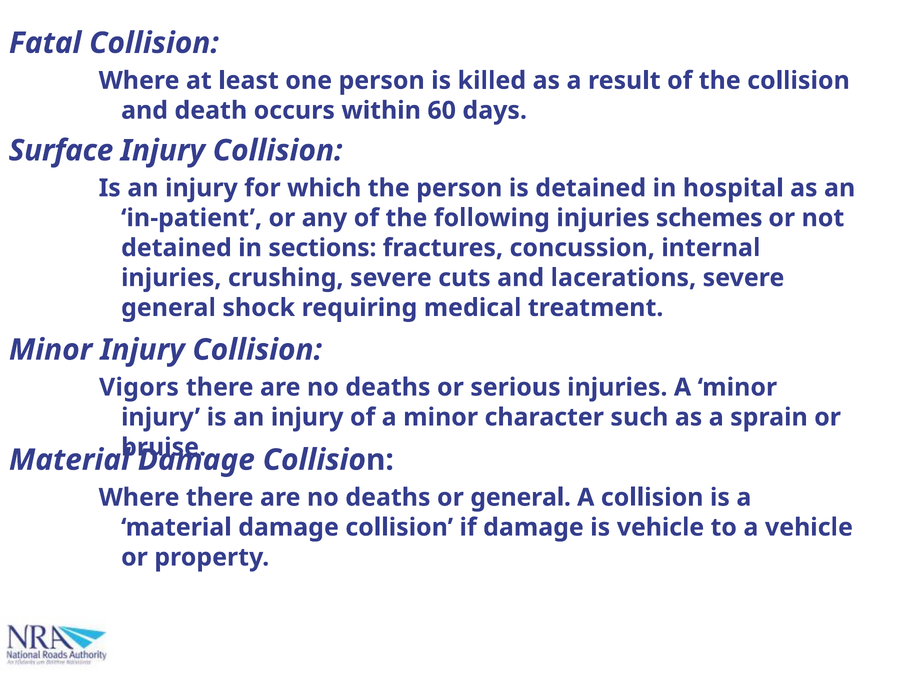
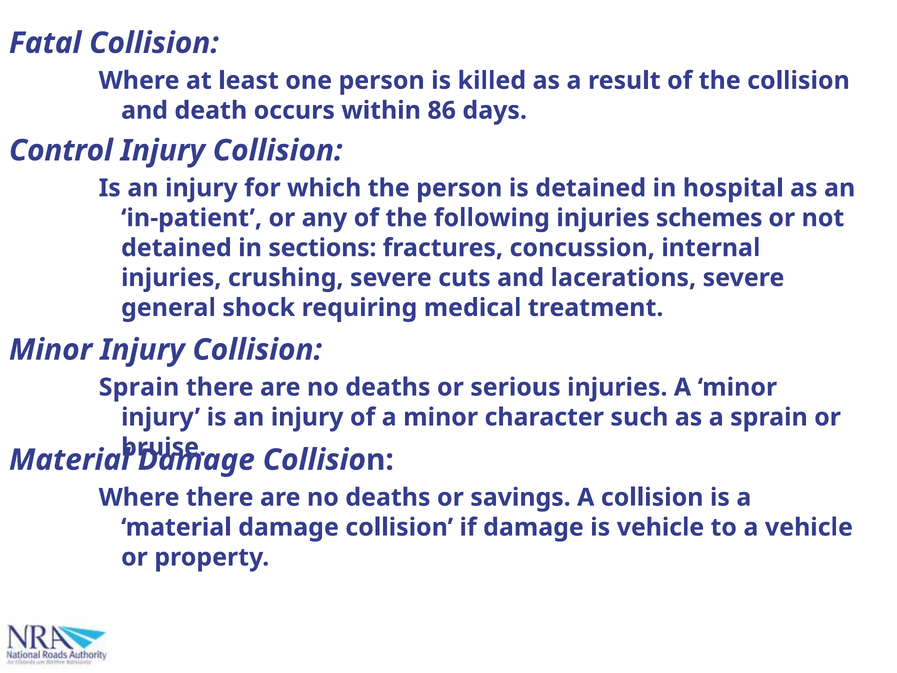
60: 60 -> 86
Surface: Surface -> Control
Vigors at (139, 387): Vigors -> Sprain
or general: general -> savings
